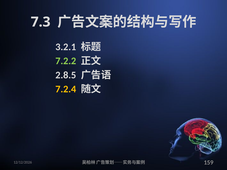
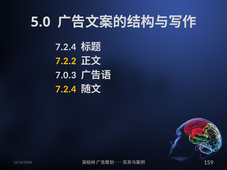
7.3: 7.3 -> 5.0
3.2.1 at (66, 47): 3.2.1 -> 7.2.4
7.2.2 colour: light green -> yellow
2.8.5: 2.8.5 -> 7.0.3
